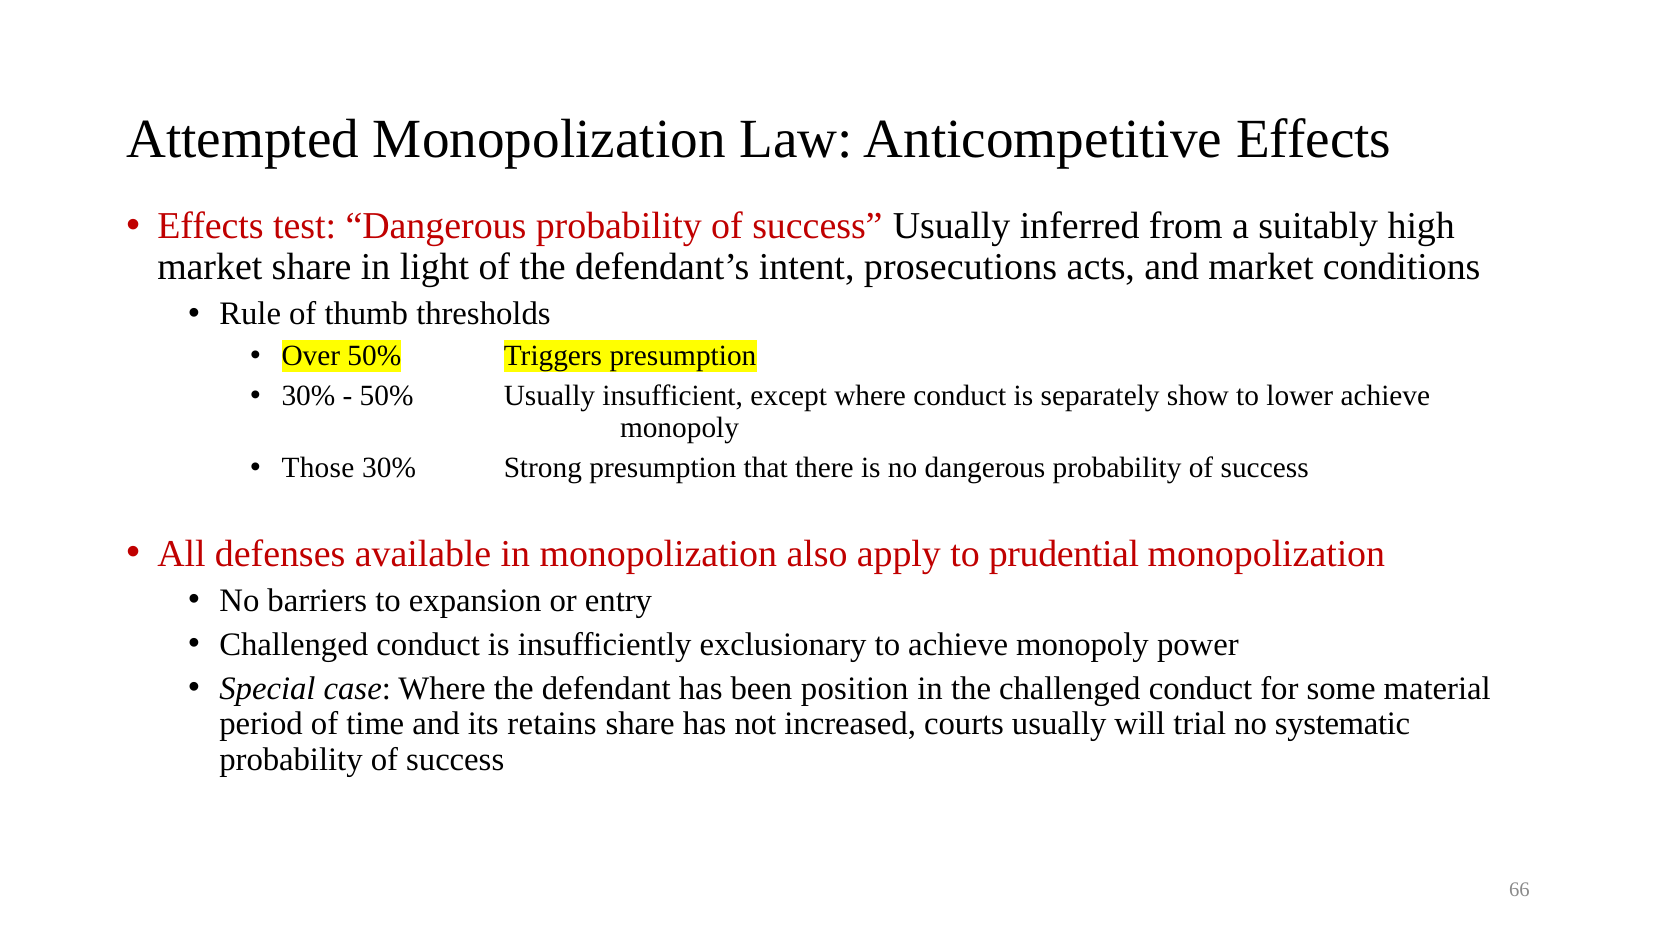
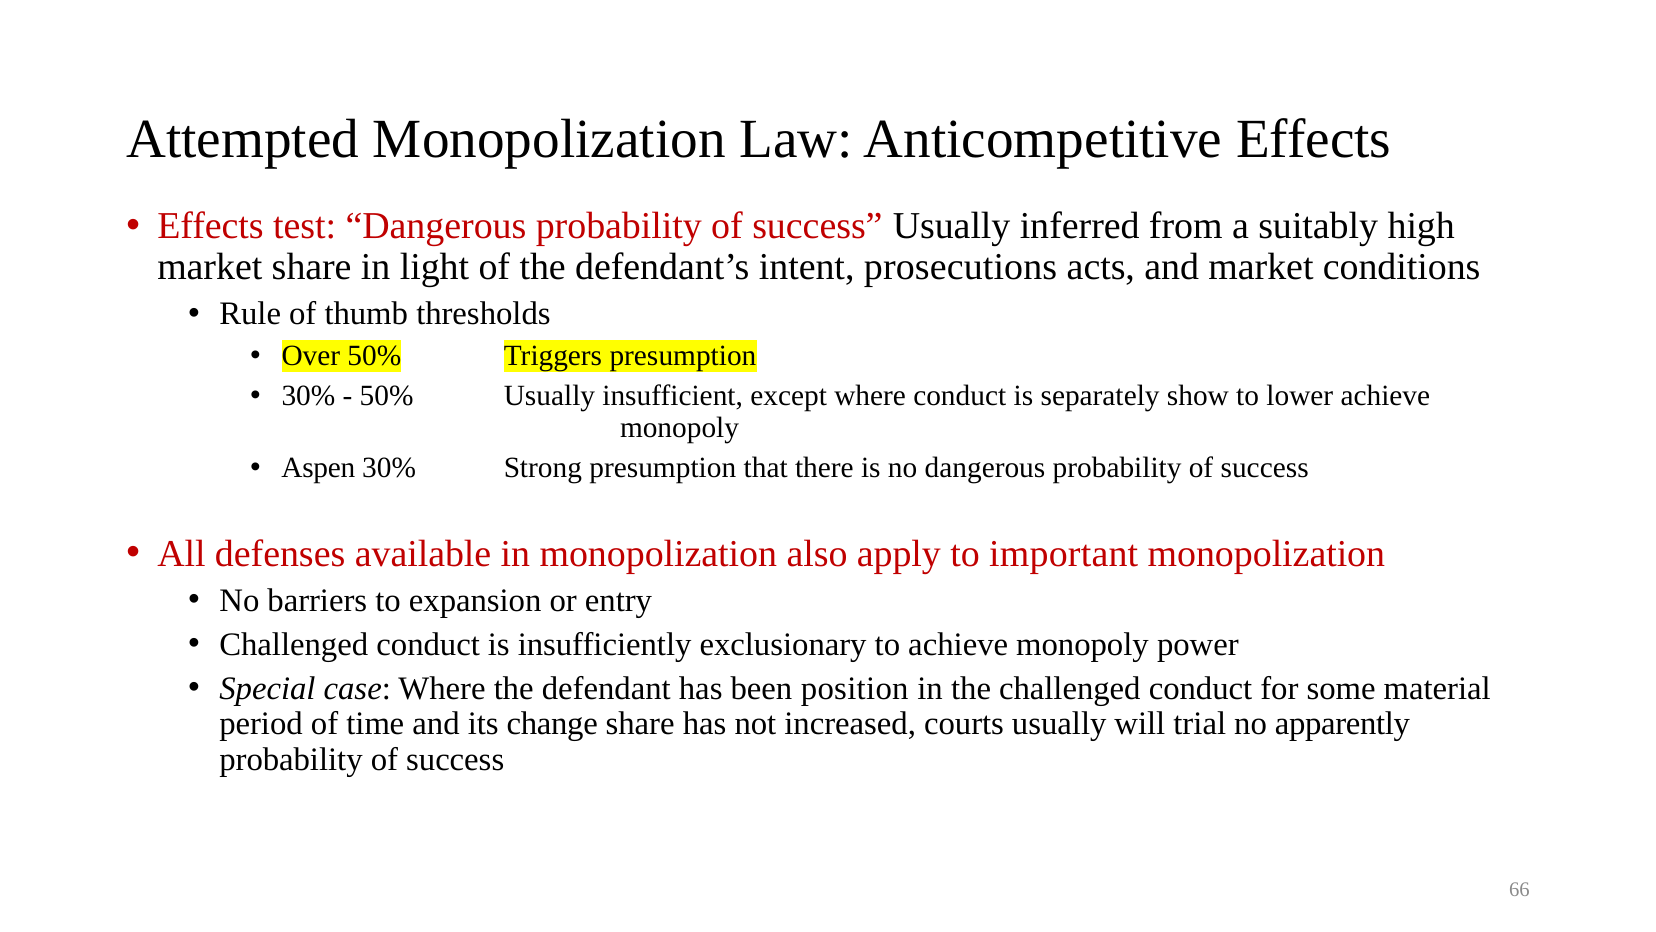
Those: Those -> Aspen
prudential: prudential -> important
retains: retains -> change
systematic: systematic -> apparently
